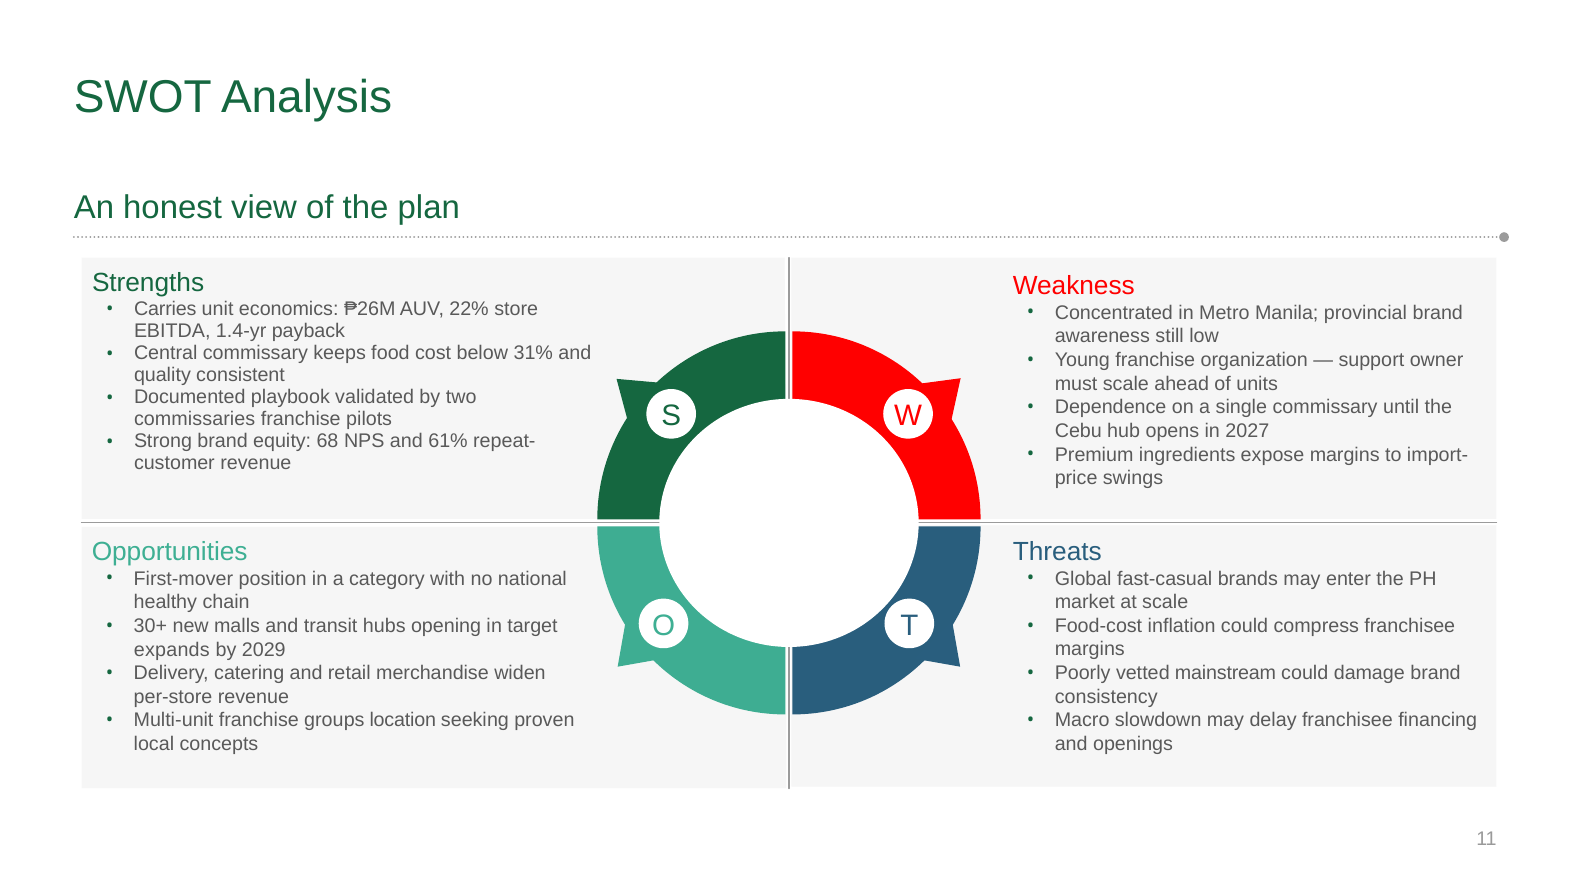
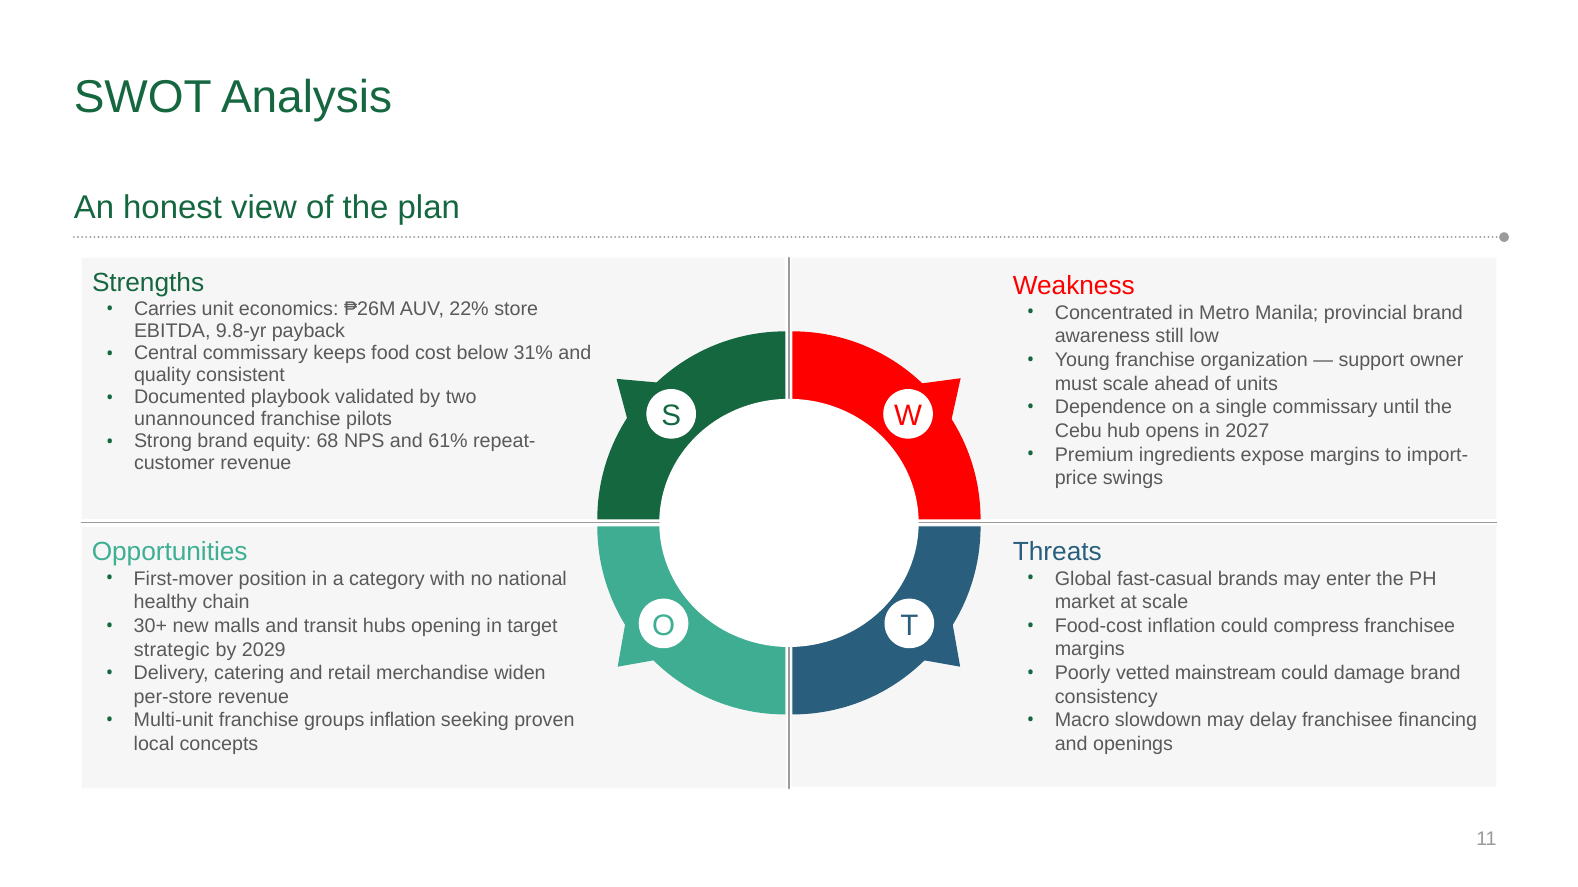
1.4-yr: 1.4-yr -> 9.8-yr
commissaries: commissaries -> unannounced
expands: expands -> strategic
groups location: location -> inflation
